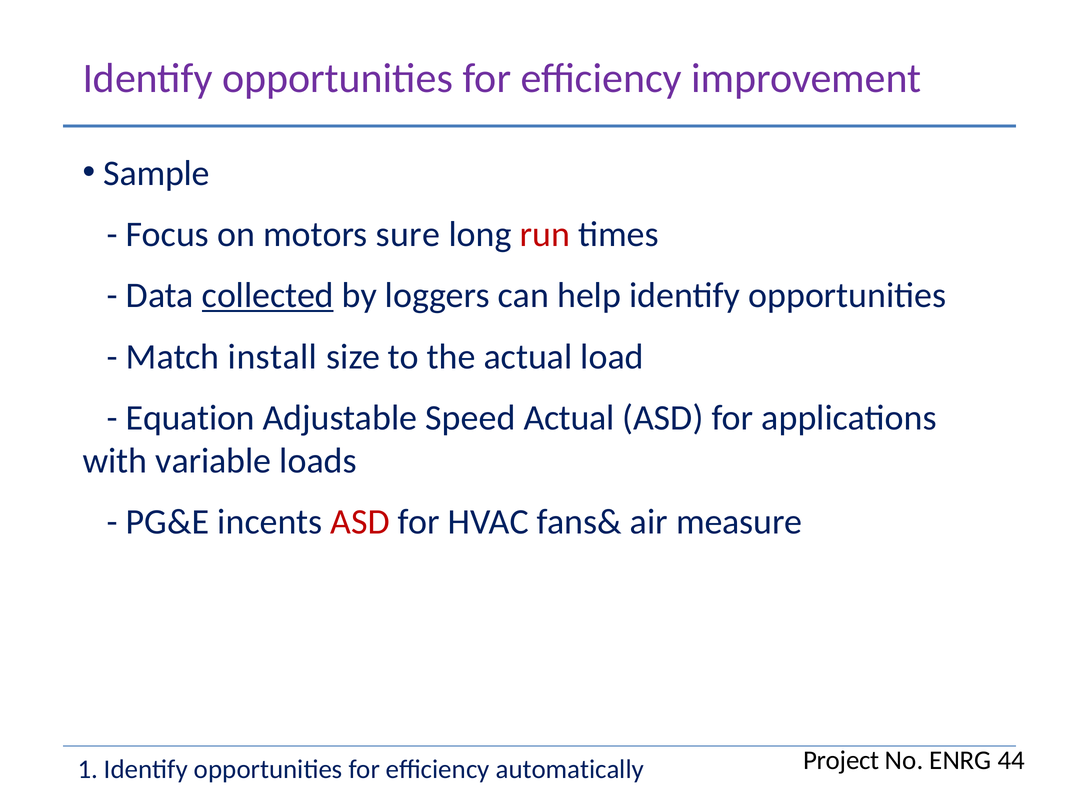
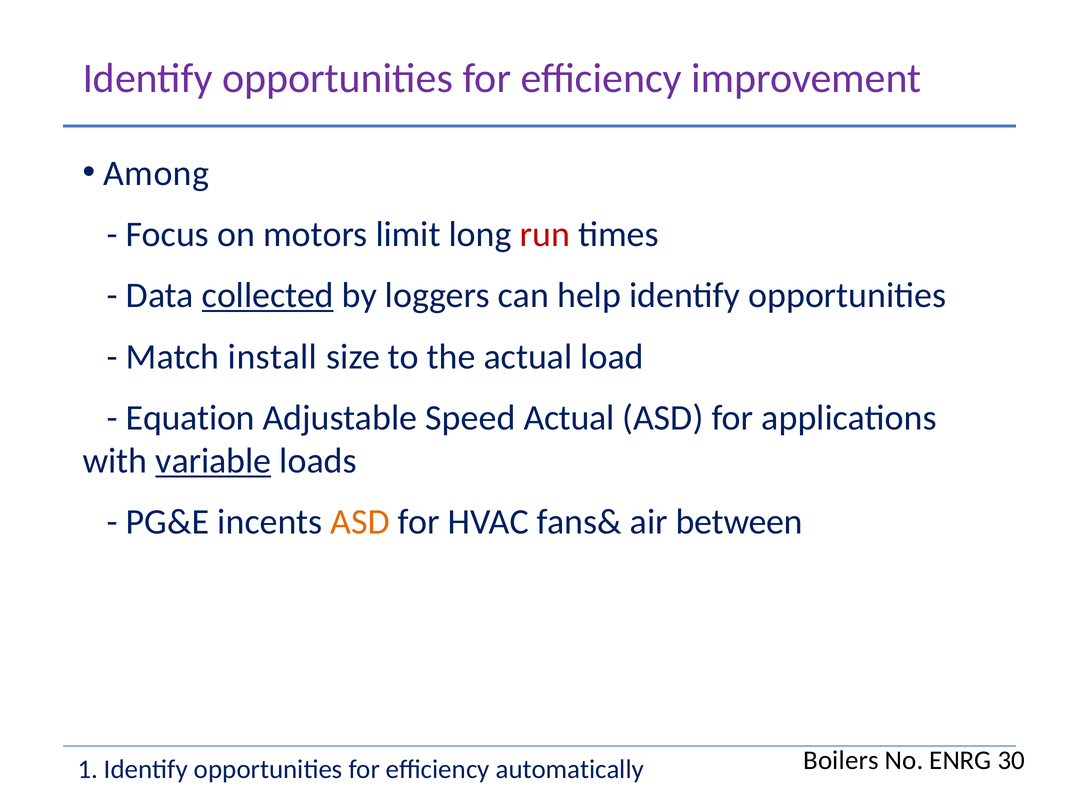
Sample: Sample -> Among
sure: sure -> limit
variable underline: none -> present
ASD at (360, 522) colour: red -> orange
measure: measure -> between
Project: Project -> Boilers
44: 44 -> 30
